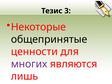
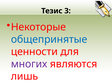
общепринятые colour: black -> blue
